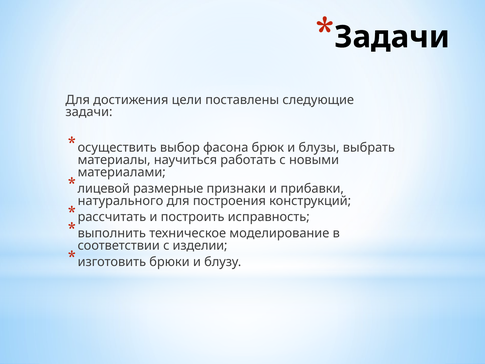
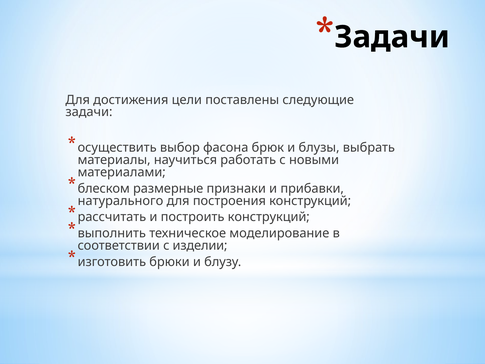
лицевой: лицевой -> блеском
построить исправность: исправность -> конструкций
